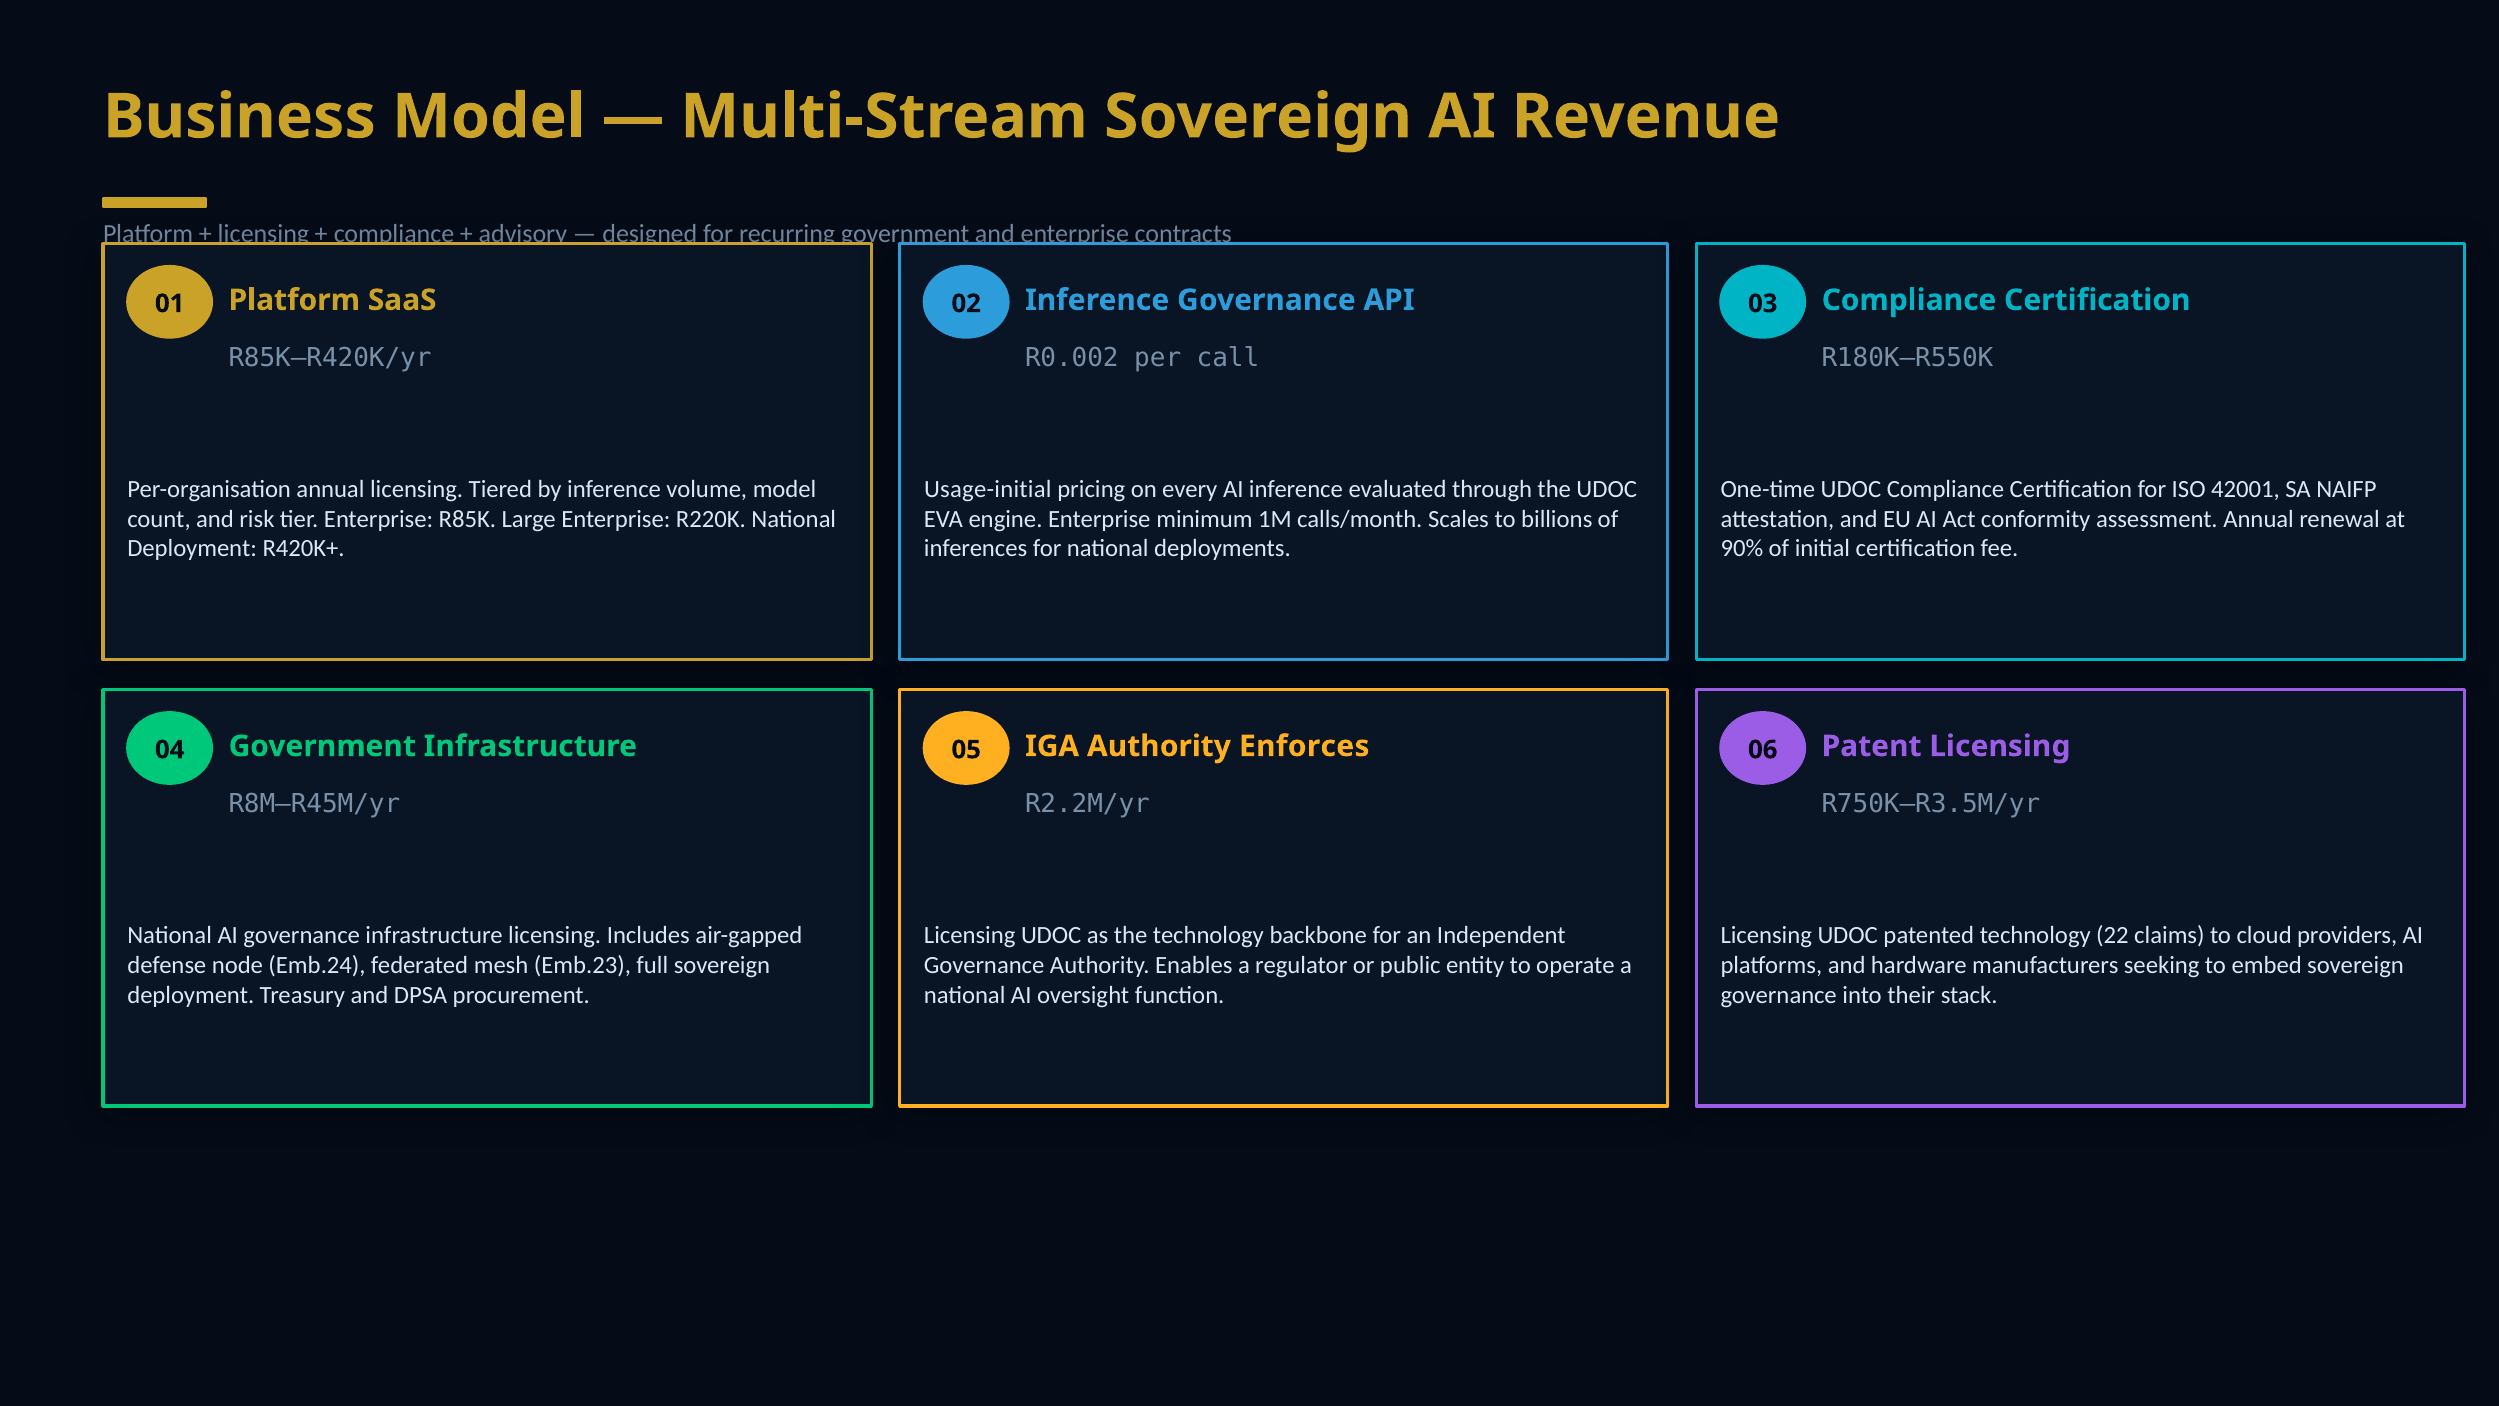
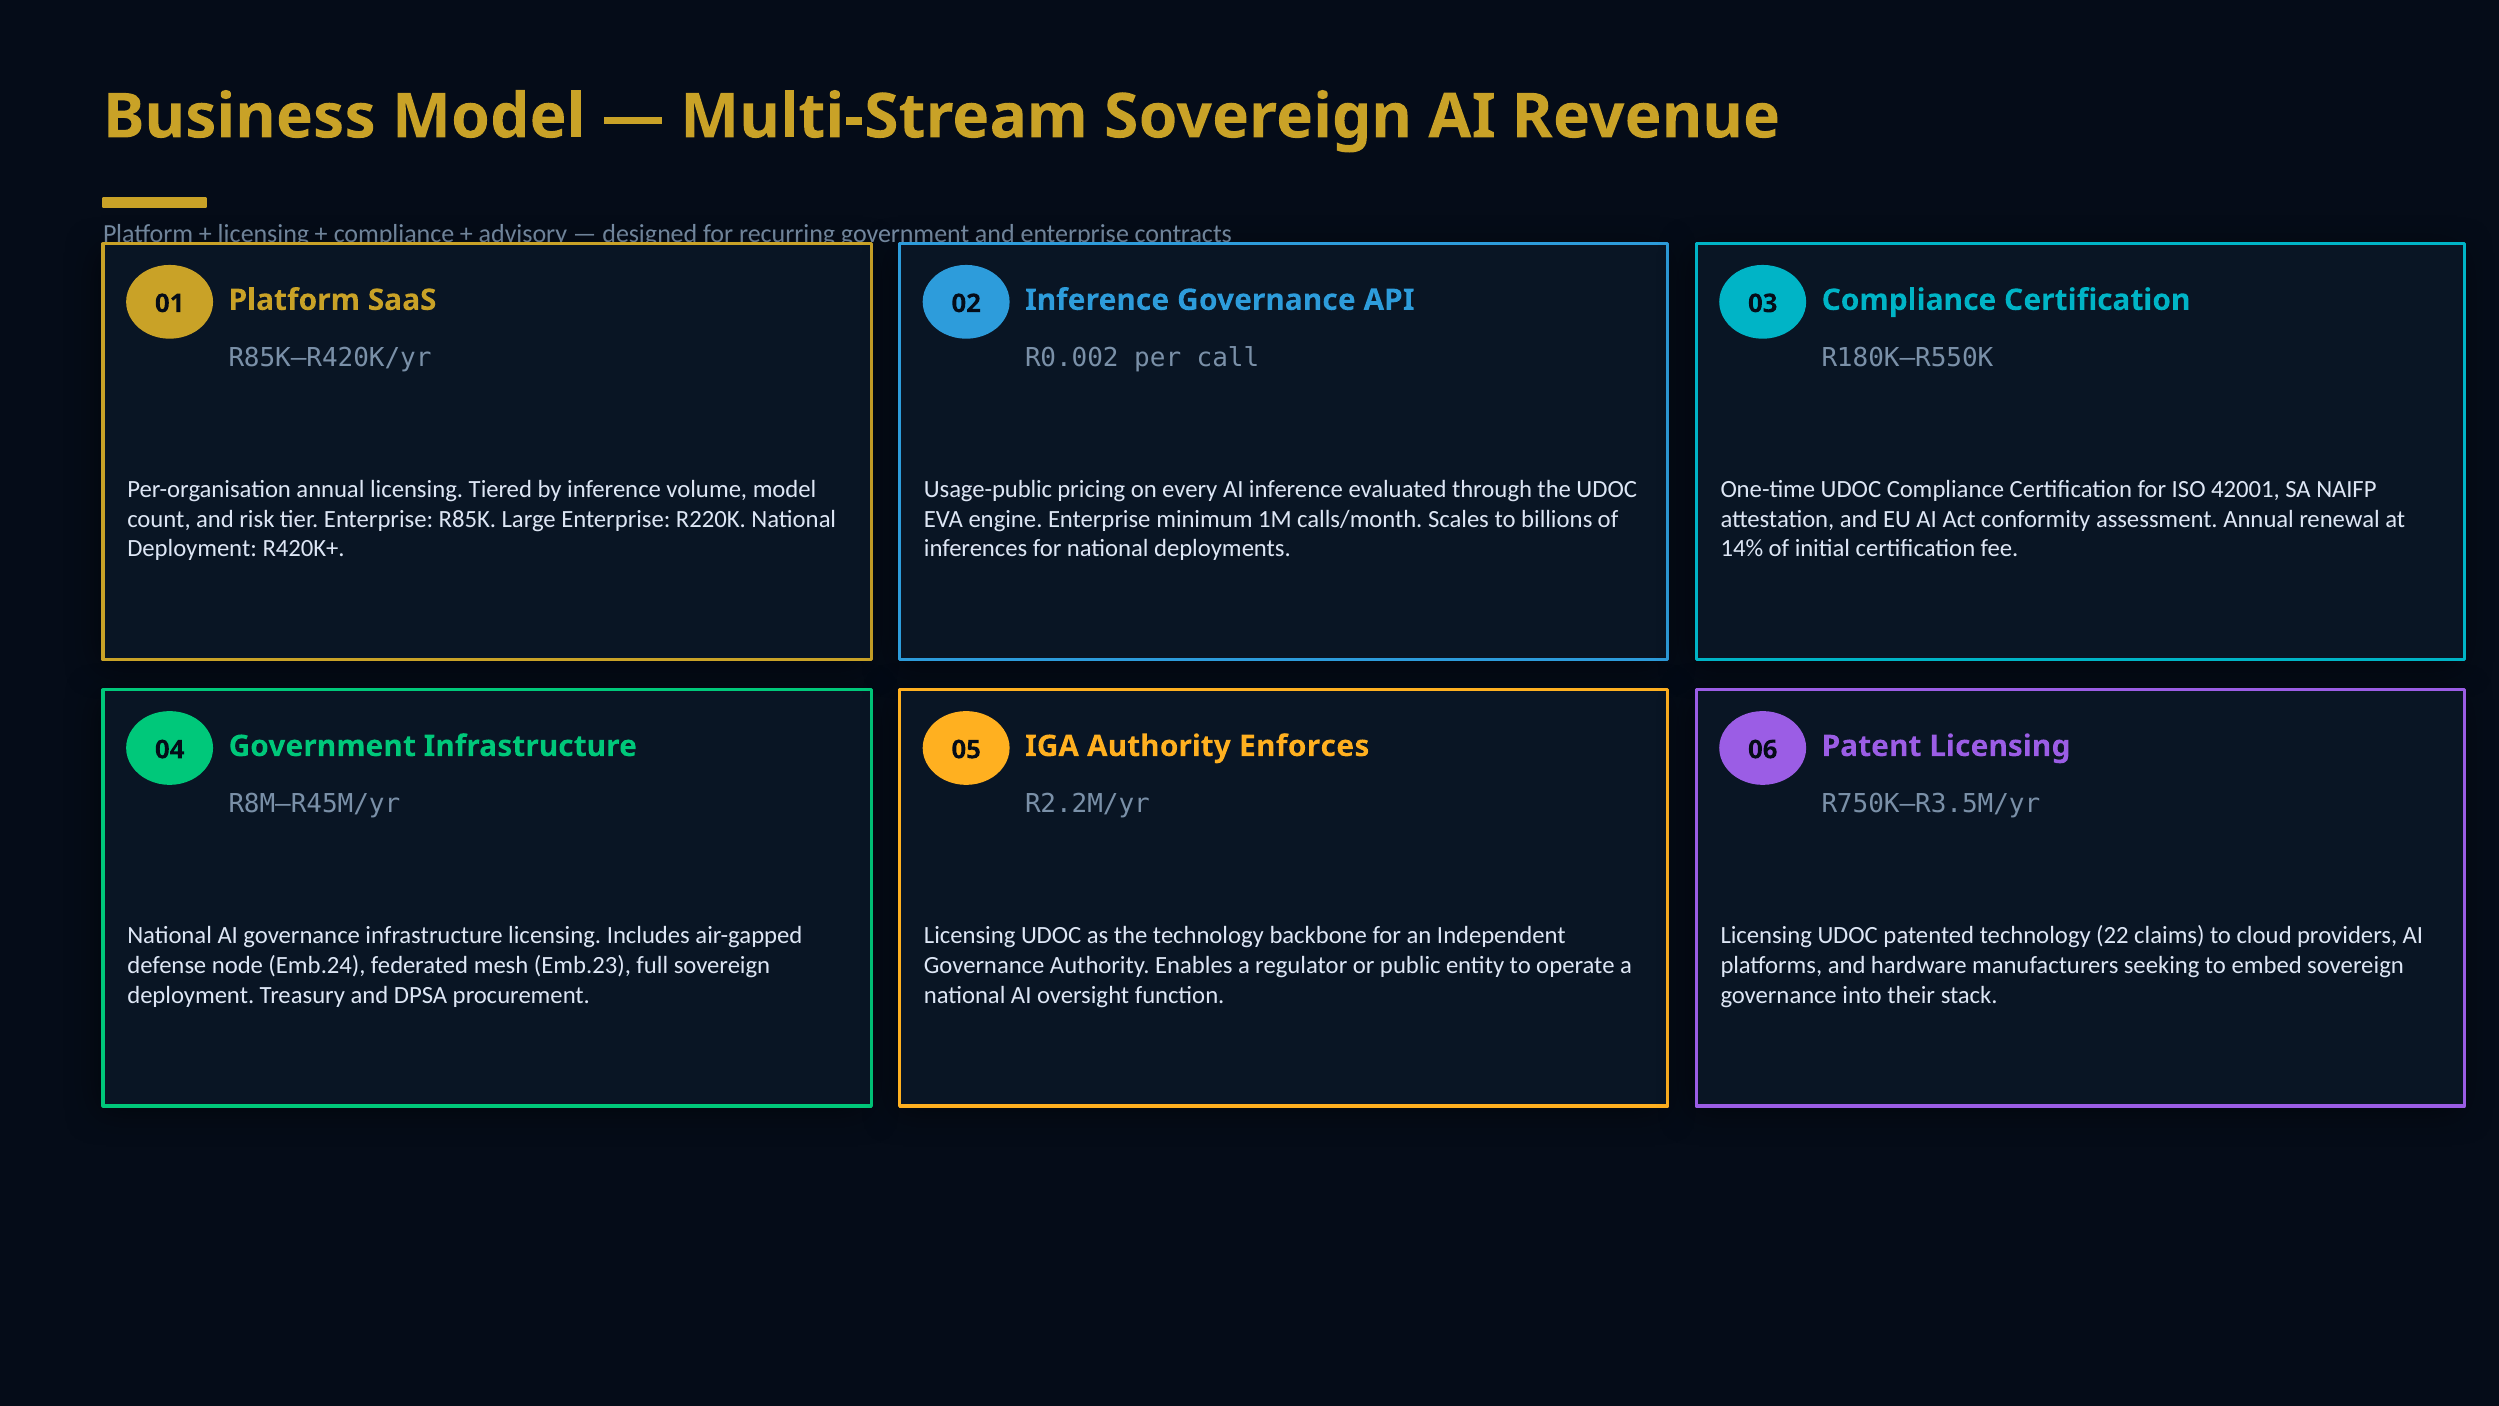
Usage-initial: Usage-initial -> Usage-public
90%: 90% -> 14%
